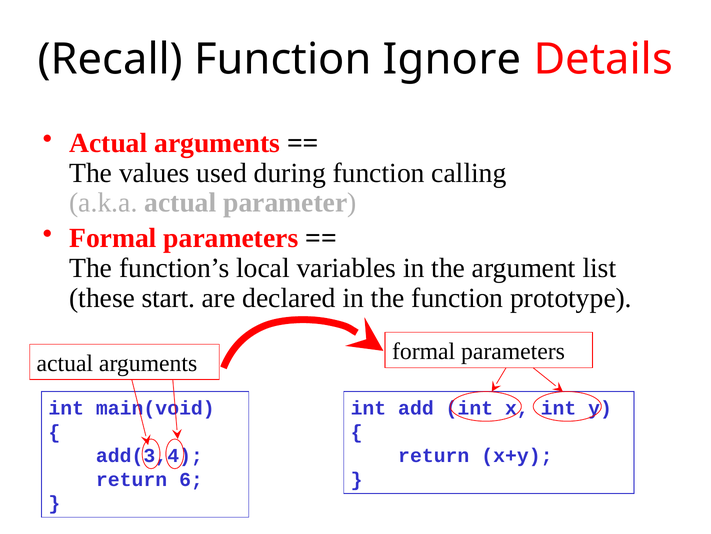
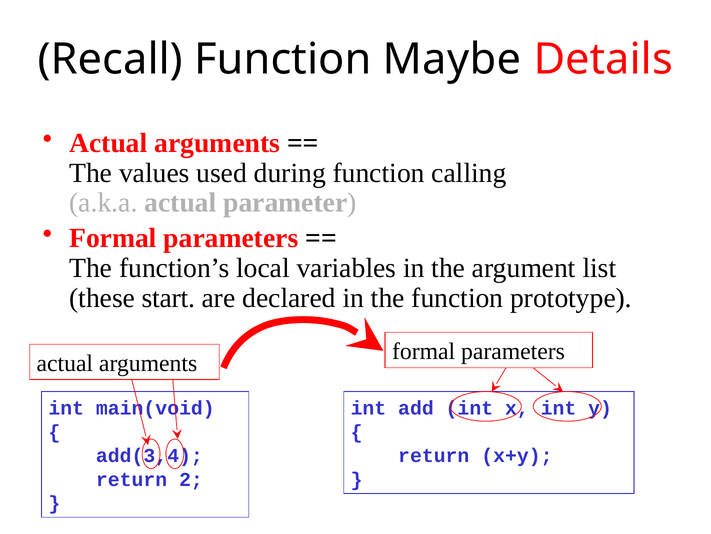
Ignore: Ignore -> Maybe
6: 6 -> 2
